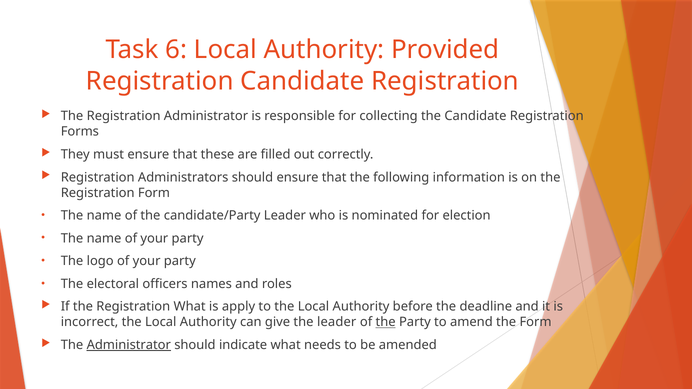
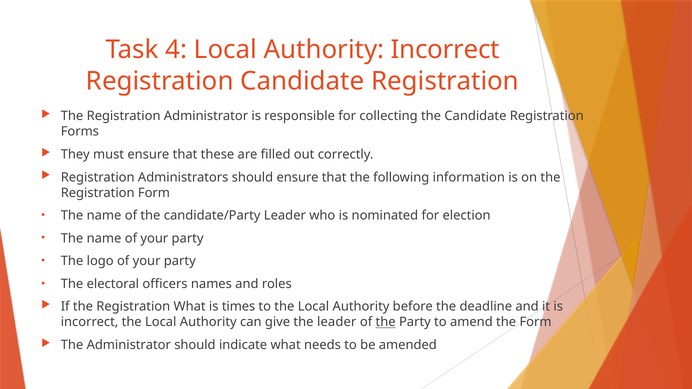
6: 6 -> 4
Authority Provided: Provided -> Incorrect
apply: apply -> times
Administrator at (129, 345) underline: present -> none
